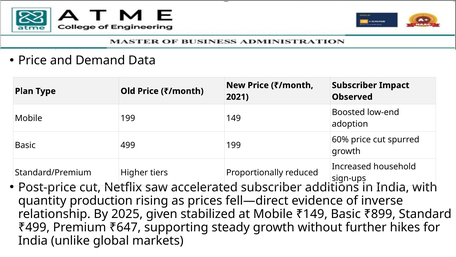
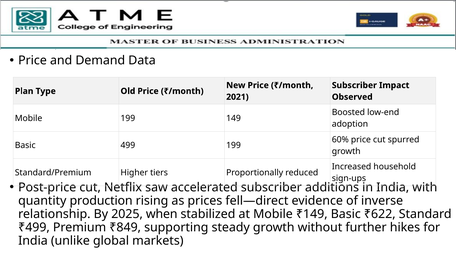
given: given -> when
₹899: ₹899 -> ₹622
₹647: ₹647 -> ₹849
